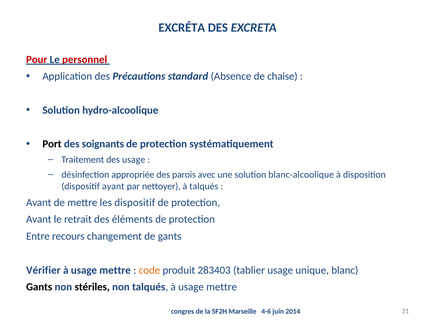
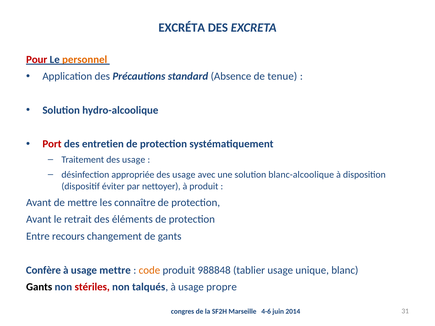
personnel colour: red -> orange
chaise: chaise -> tenue
Port colour: black -> red
soignants: soignants -> entretien
parois at (184, 175): parois -> usage
ayant: ayant -> éviter
à talqués: talqués -> produit
les dispositif: dispositif -> connaître
Vérifier: Vérifier -> Confère
283403: 283403 -> 988848
stériles colour: black -> red
talqués à usage mettre: mettre -> propre
